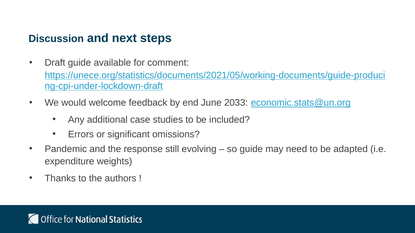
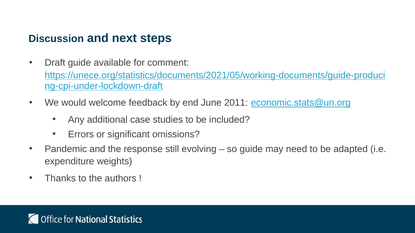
2033: 2033 -> 2011
